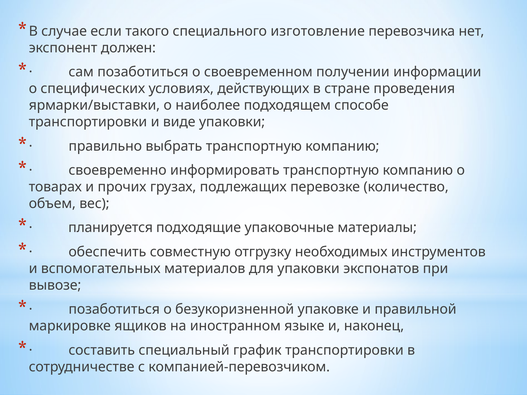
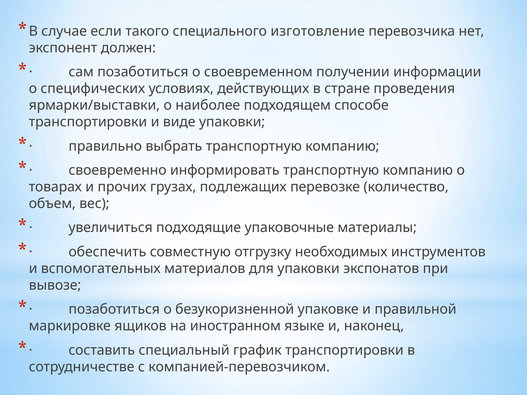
планируется: планируется -> увеличиться
